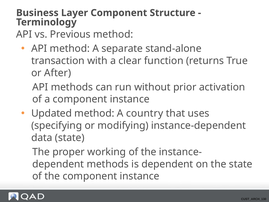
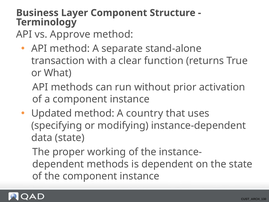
Previous: Previous -> Approve
After: After -> What
